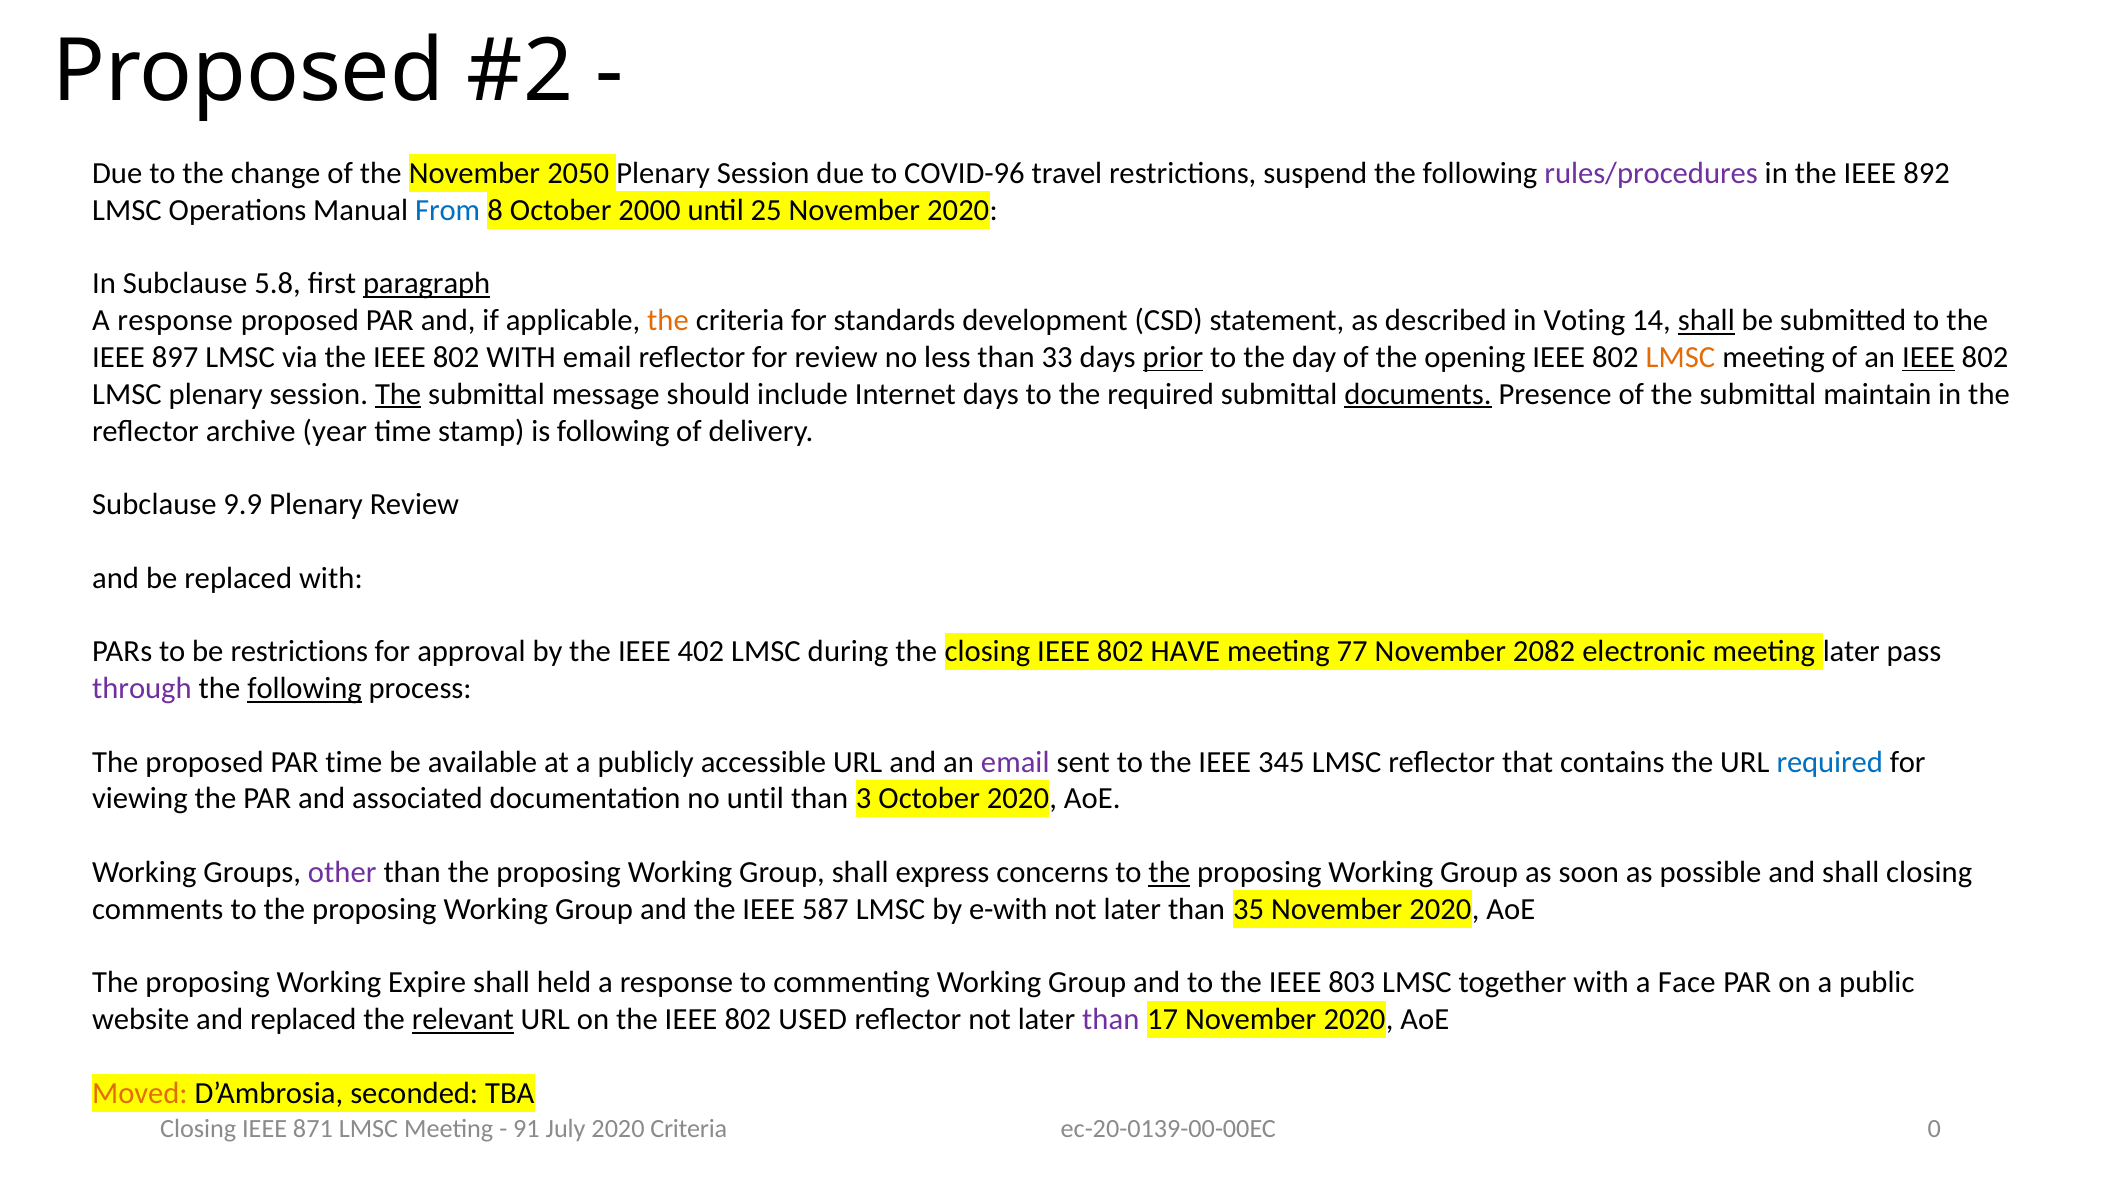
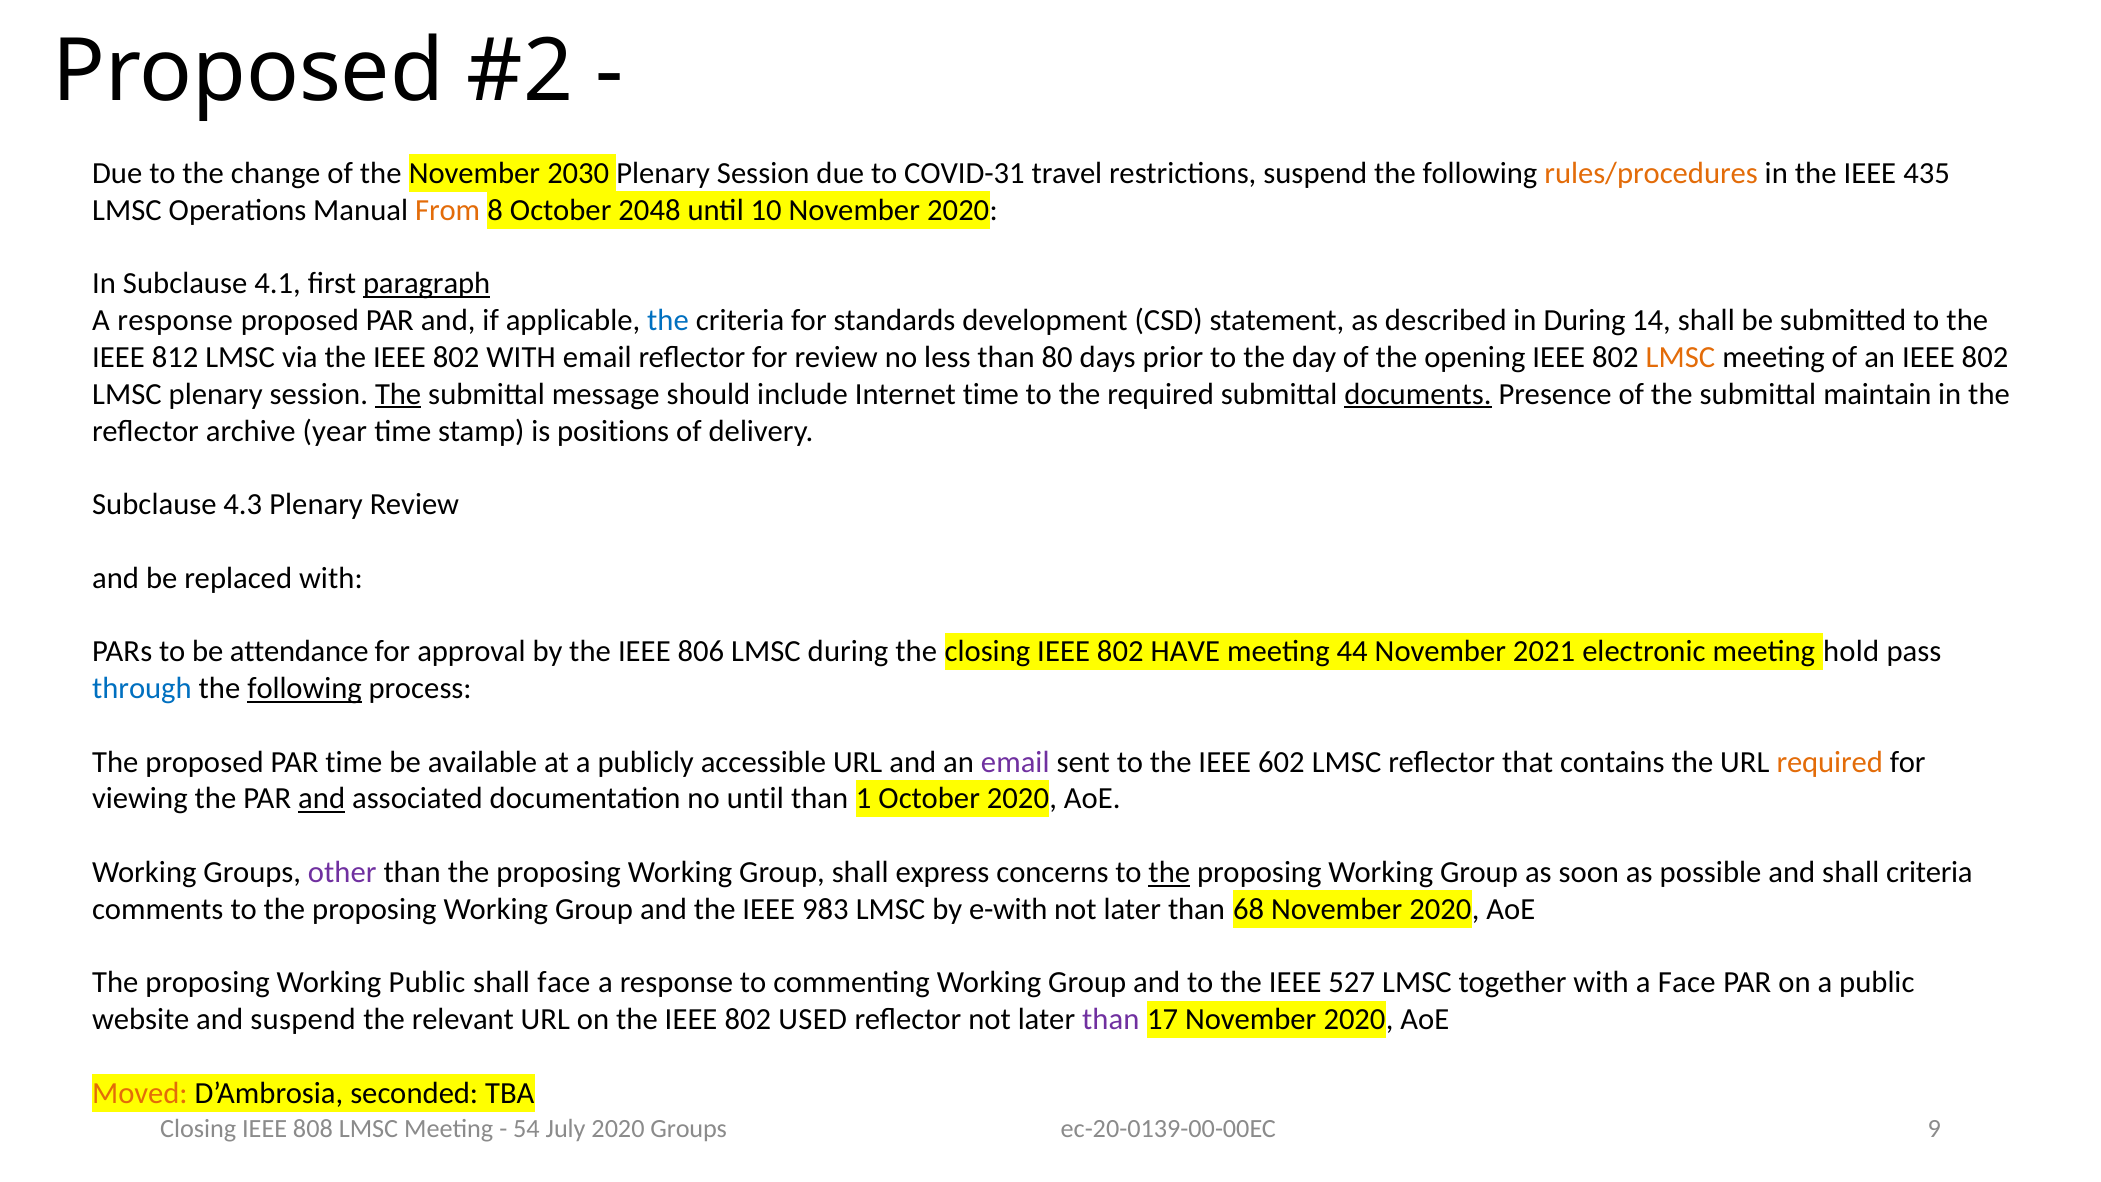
2050: 2050 -> 2030
COVID-96: COVID-96 -> COVID-31
rules/procedures colour: purple -> orange
892: 892 -> 435
From colour: blue -> orange
2000: 2000 -> 2048
25: 25 -> 10
5.8: 5.8 -> 4.1
the at (668, 320) colour: orange -> blue
in Voting: Voting -> During
shall at (1706, 320) underline: present -> none
897: 897 -> 812
33: 33 -> 80
prior underline: present -> none
IEEE at (1928, 357) underline: present -> none
Internet days: days -> time
is following: following -> positions
9.9: 9.9 -> 4.3
be restrictions: restrictions -> attendance
402: 402 -> 806
77: 77 -> 44
2082: 2082 -> 2021
meeting later: later -> hold
through colour: purple -> blue
345: 345 -> 602
required at (1830, 762) colour: blue -> orange
and at (322, 799) underline: none -> present
3: 3 -> 1
shall closing: closing -> criteria
587: 587 -> 983
35: 35 -> 68
Working Expire: Expire -> Public
shall held: held -> face
803: 803 -> 527
and replaced: replaced -> suspend
relevant underline: present -> none
0: 0 -> 9
871: 871 -> 808
91: 91 -> 54
2020 Criteria: Criteria -> Groups
